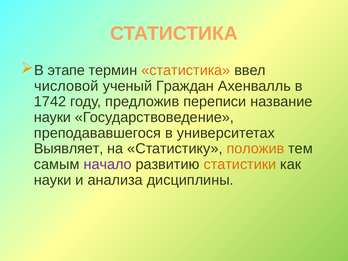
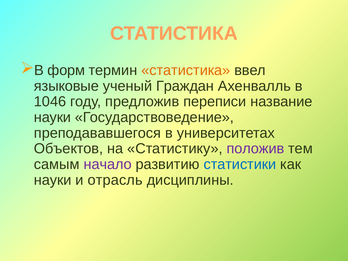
этапе: этапе -> форм
числовой: числовой -> языковые
1742: 1742 -> 1046
Выявляет: Выявляет -> Объектов
положив colour: orange -> purple
статистики colour: orange -> blue
анализа: анализа -> отрасль
